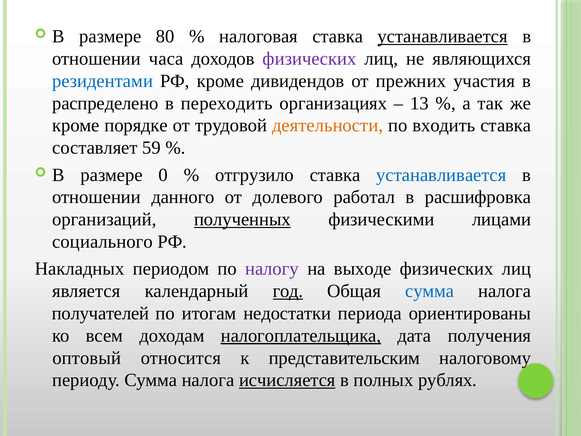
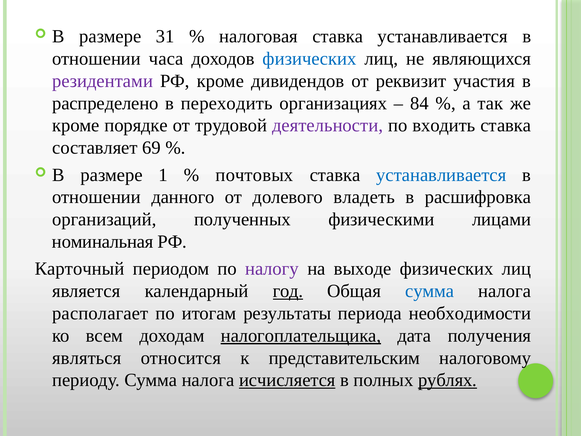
80: 80 -> 31
устанавливается at (443, 36) underline: present -> none
физических at (309, 59) colour: purple -> blue
резидентами colour: blue -> purple
прежних: прежних -> реквизит
13: 13 -> 84
деятельности colour: orange -> purple
59: 59 -> 69
0: 0 -> 1
отгрузило: отгрузило -> почтовых
работал: работал -> владеть
полученных underline: present -> none
социального: социального -> номинальная
Накладных: Накладных -> Карточный
получателей: получателей -> располагает
недостатки: недостатки -> результаты
ориентированы: ориентированы -> необходимости
оптовый: оптовый -> являться
рублях underline: none -> present
